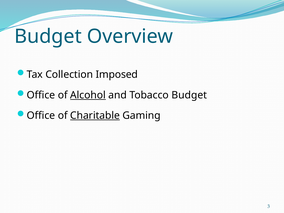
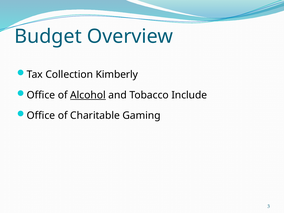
Imposed: Imposed -> Kimberly
Tobacco Budget: Budget -> Include
Charitable underline: present -> none
